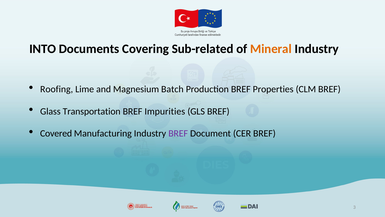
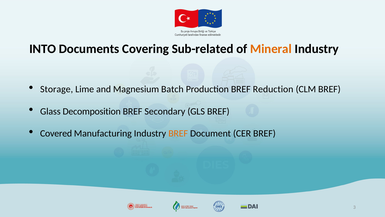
Roofing: Roofing -> Storage
Properties: Properties -> Reduction
Transportation: Transportation -> Decomposition
Impurities: Impurities -> Secondary
BREF at (178, 133) colour: purple -> orange
